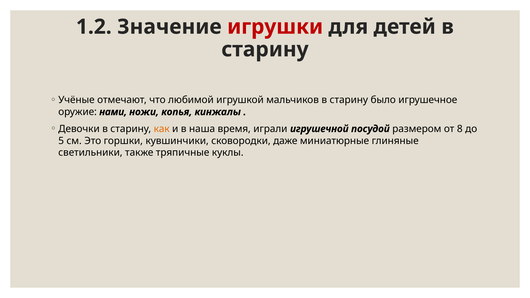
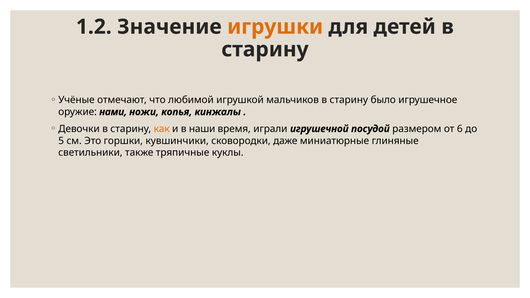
игрушки colour: red -> orange
наша: наша -> наши
8: 8 -> 6
